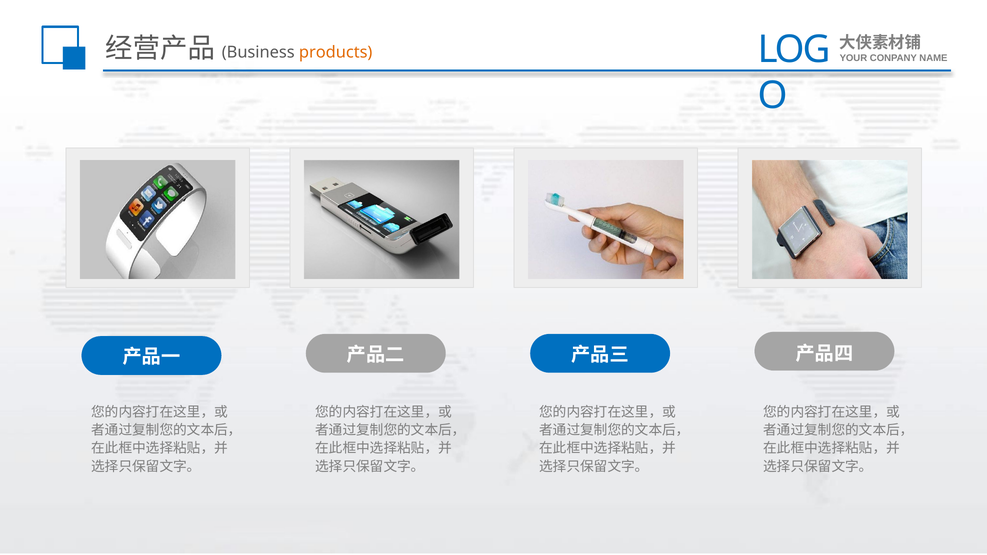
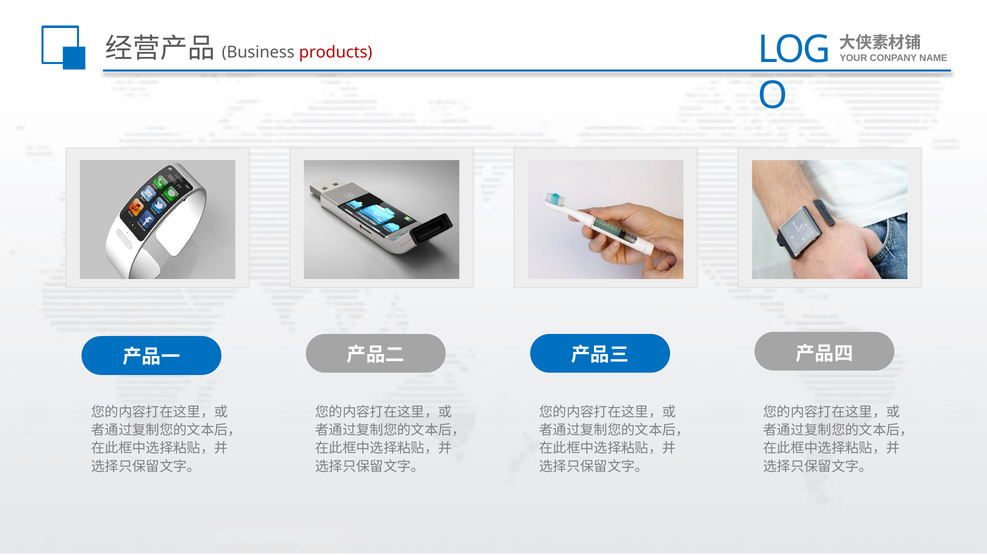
products colour: orange -> red
